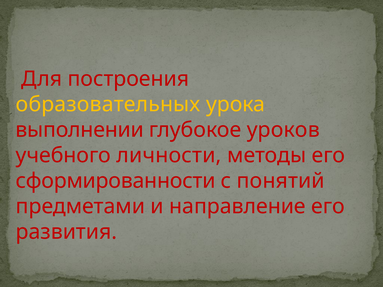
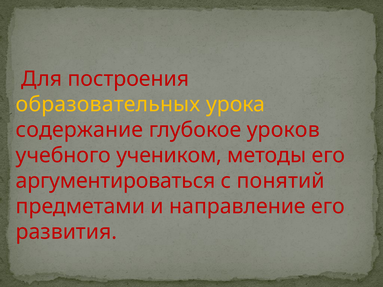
выполнении: выполнении -> содержание
личности: личности -> учеником
сформированности: сформированности -> аргументироваться
